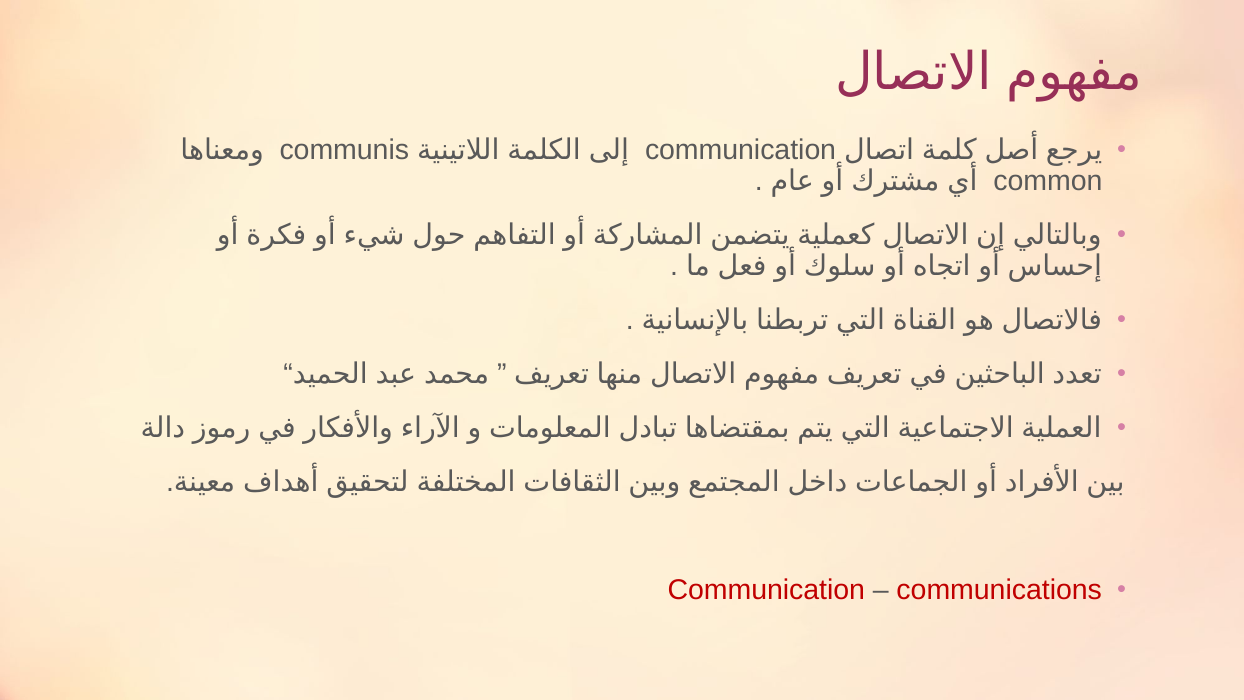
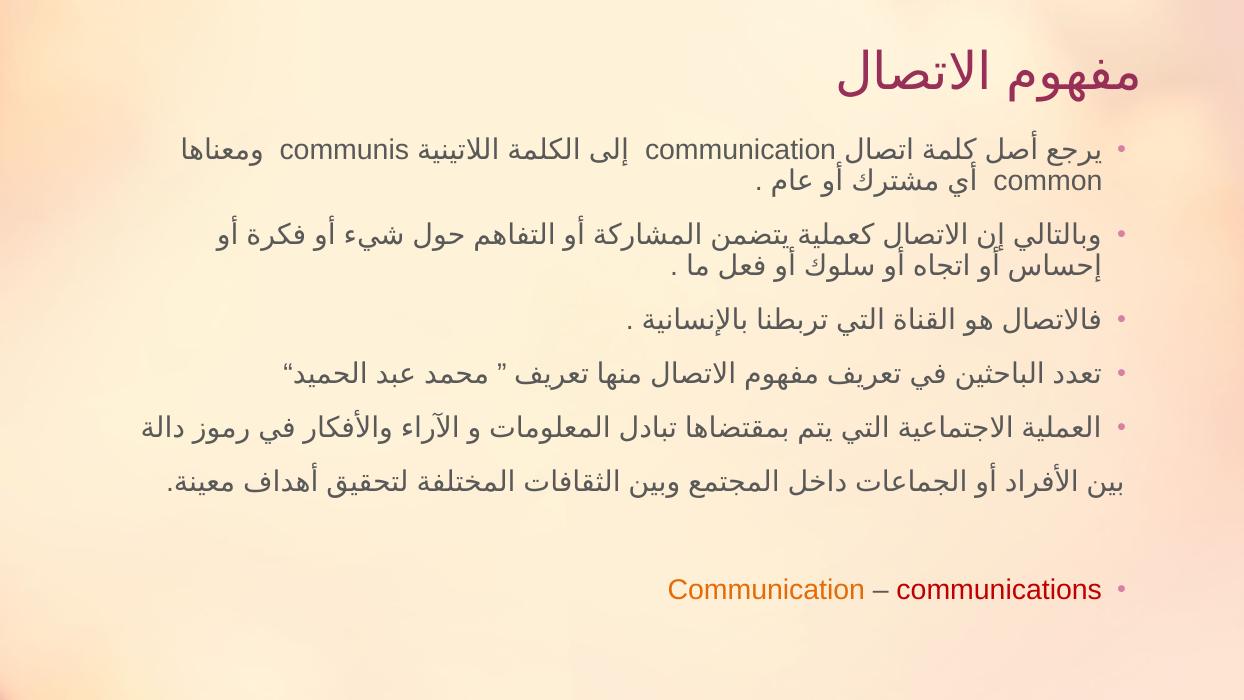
Communication at (766, 590) colour: red -> orange
